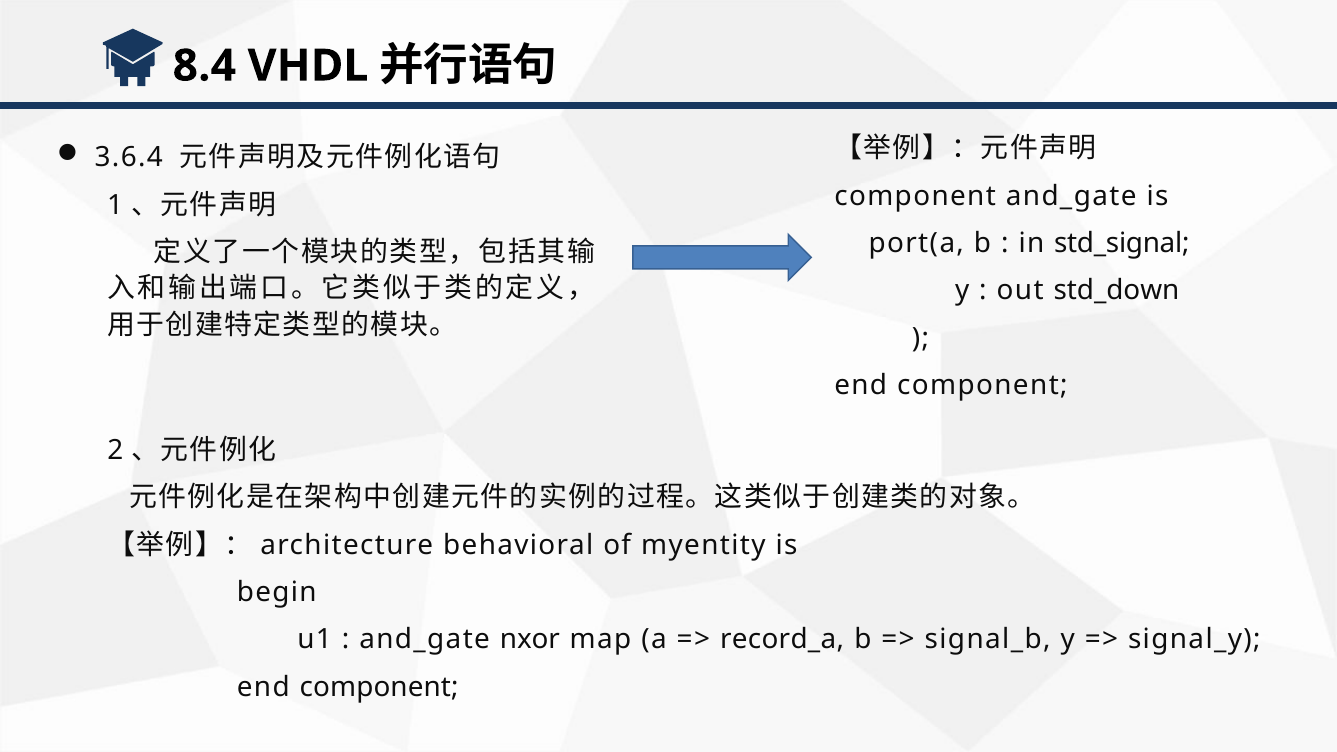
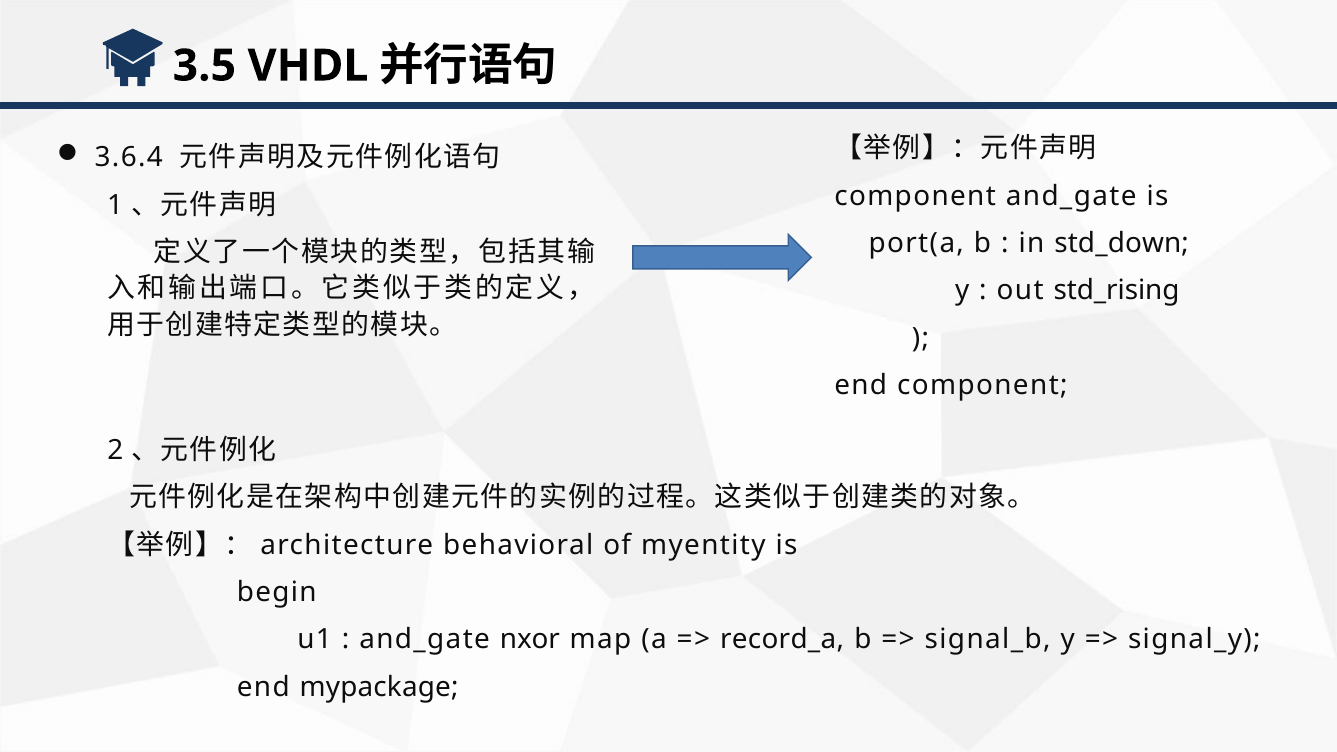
8.4: 8.4 -> 3.5
std_signal: std_signal -> std_down
std_down: std_down -> std_rising
component at (379, 687): component -> mypackage
